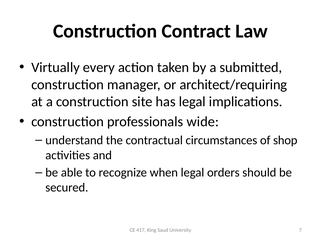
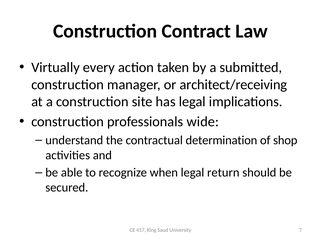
architect/requiring: architect/requiring -> architect/receiving
circumstances: circumstances -> determination
orders: orders -> return
